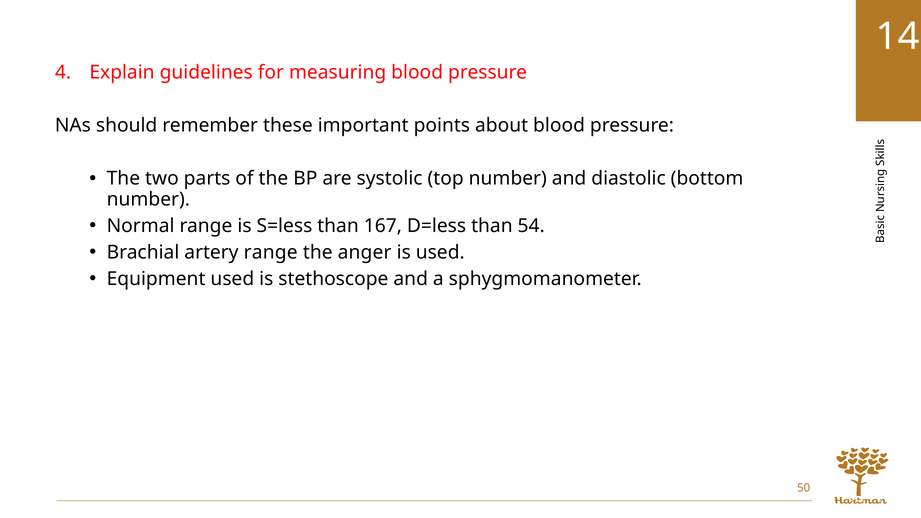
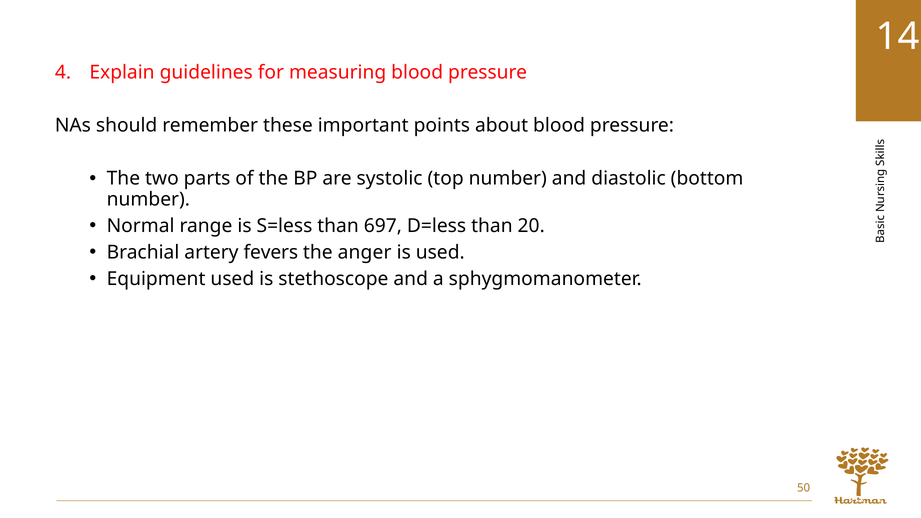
167: 167 -> 697
54: 54 -> 20
artery range: range -> fevers
